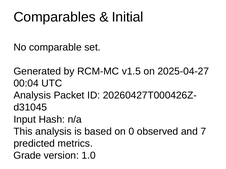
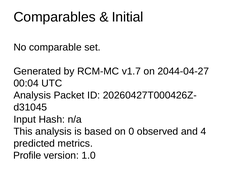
v1.5: v1.5 -> v1.7
2025-04-27: 2025-04-27 -> 2044-04-27
7: 7 -> 4
Grade: Grade -> Profile
